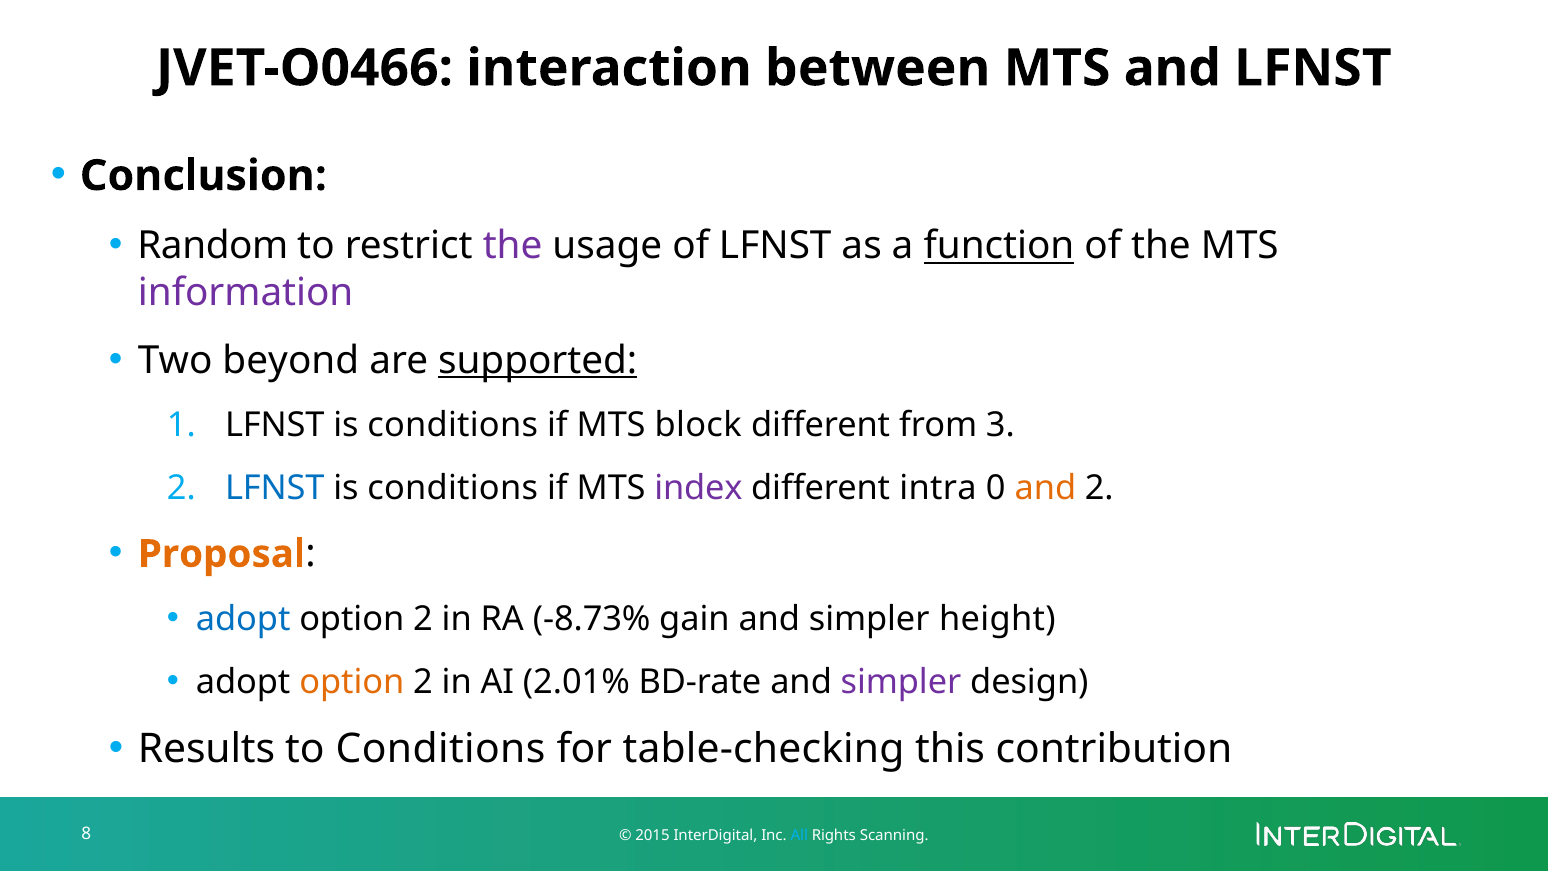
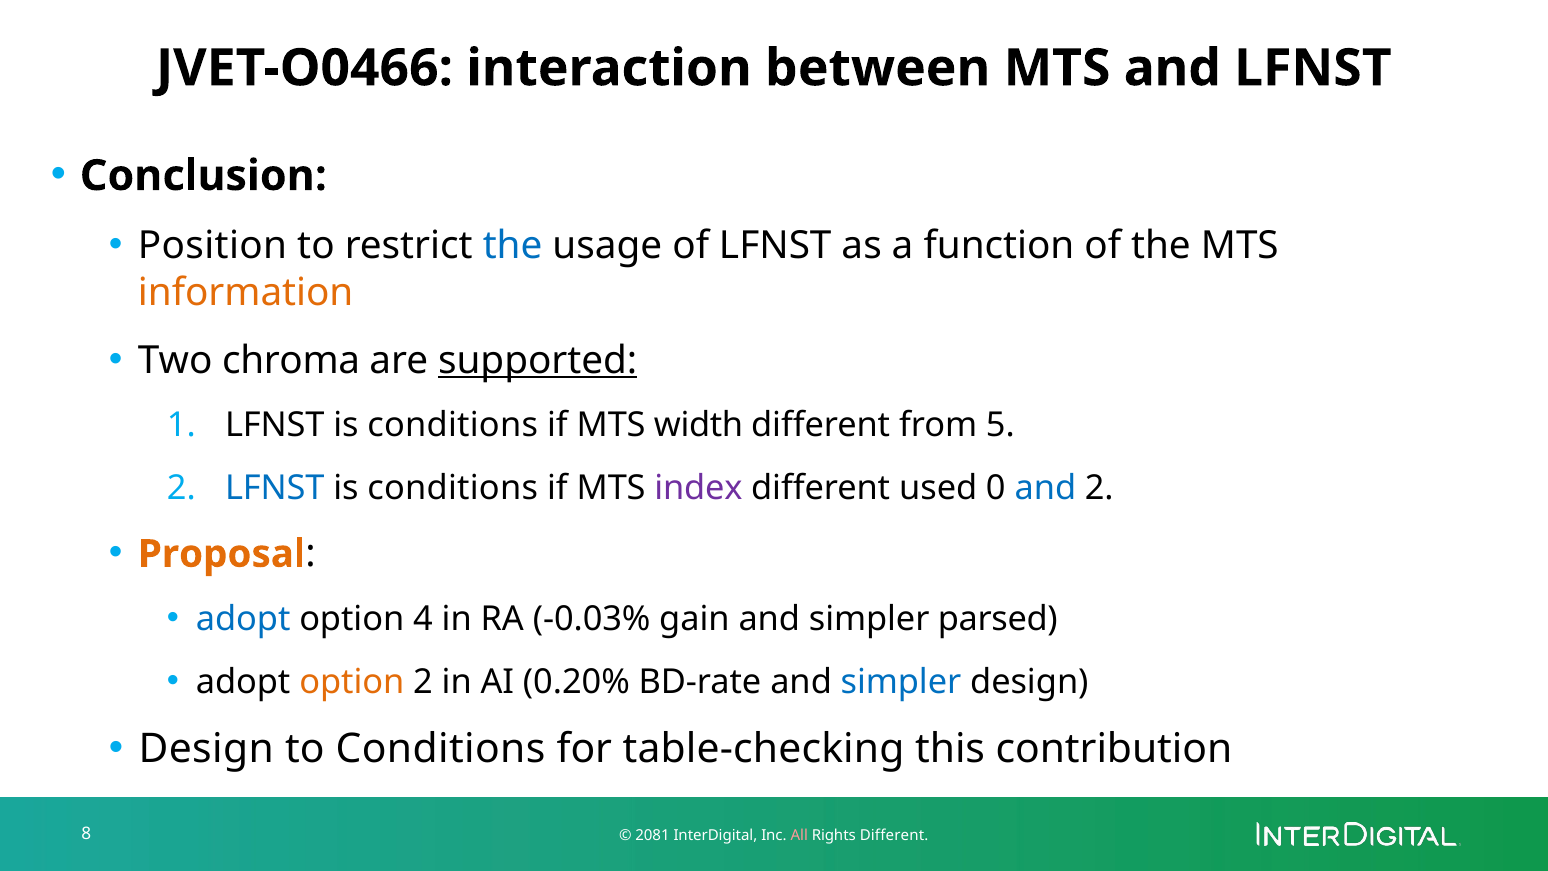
Random: Random -> Position
the at (513, 246) colour: purple -> blue
function underline: present -> none
information colour: purple -> orange
beyond: beyond -> chroma
block: block -> width
3: 3 -> 5
intra: intra -> used
and at (1045, 488) colour: orange -> blue
2 at (423, 619): 2 -> 4
-8.73%: -8.73% -> -0.03%
height: height -> parsed
2.01%: 2.01% -> 0.20%
simpler at (901, 682) colour: purple -> blue
Results at (206, 749): Results -> Design
2015: 2015 -> 2081
All colour: light blue -> pink
Rights Scanning: Scanning -> Different
